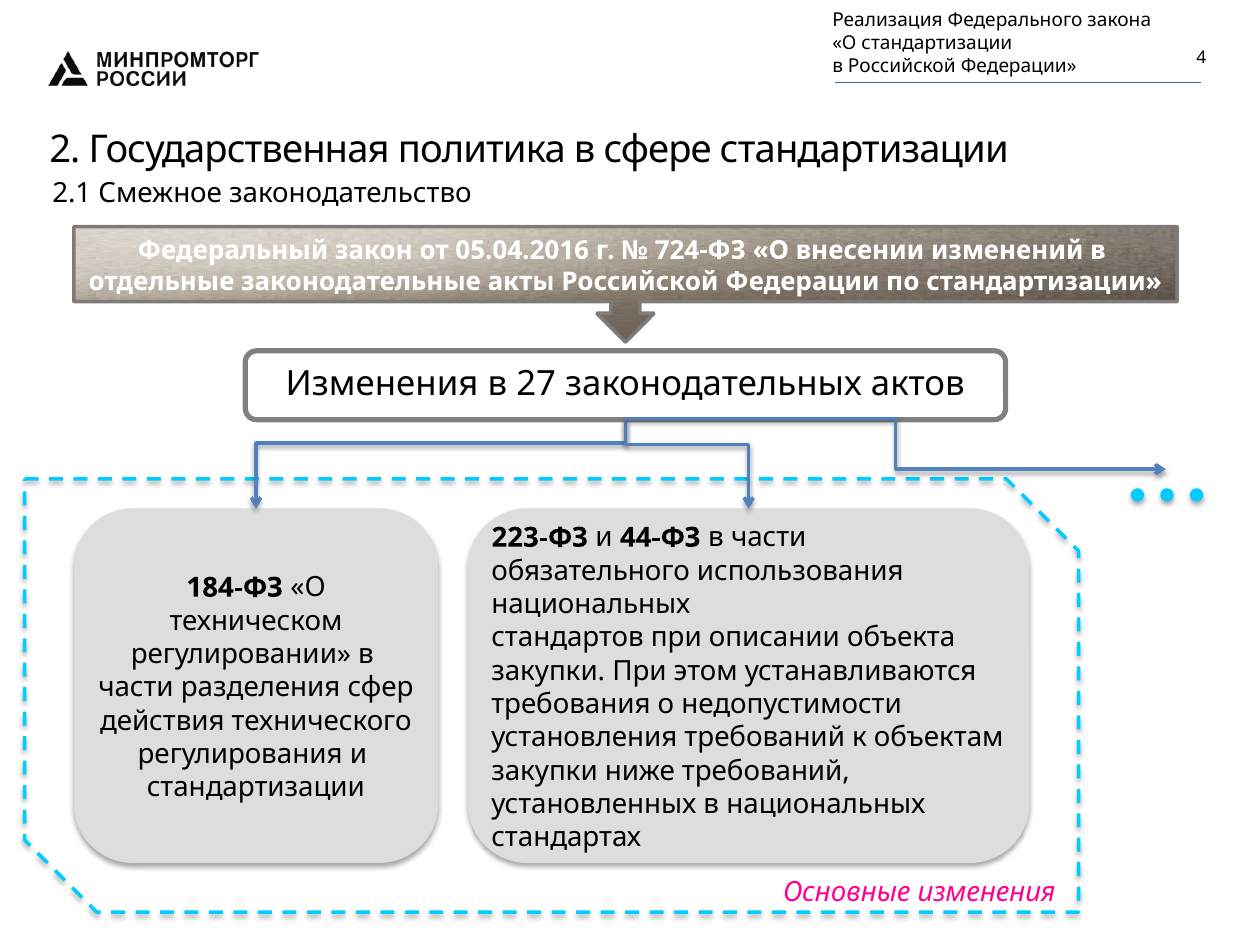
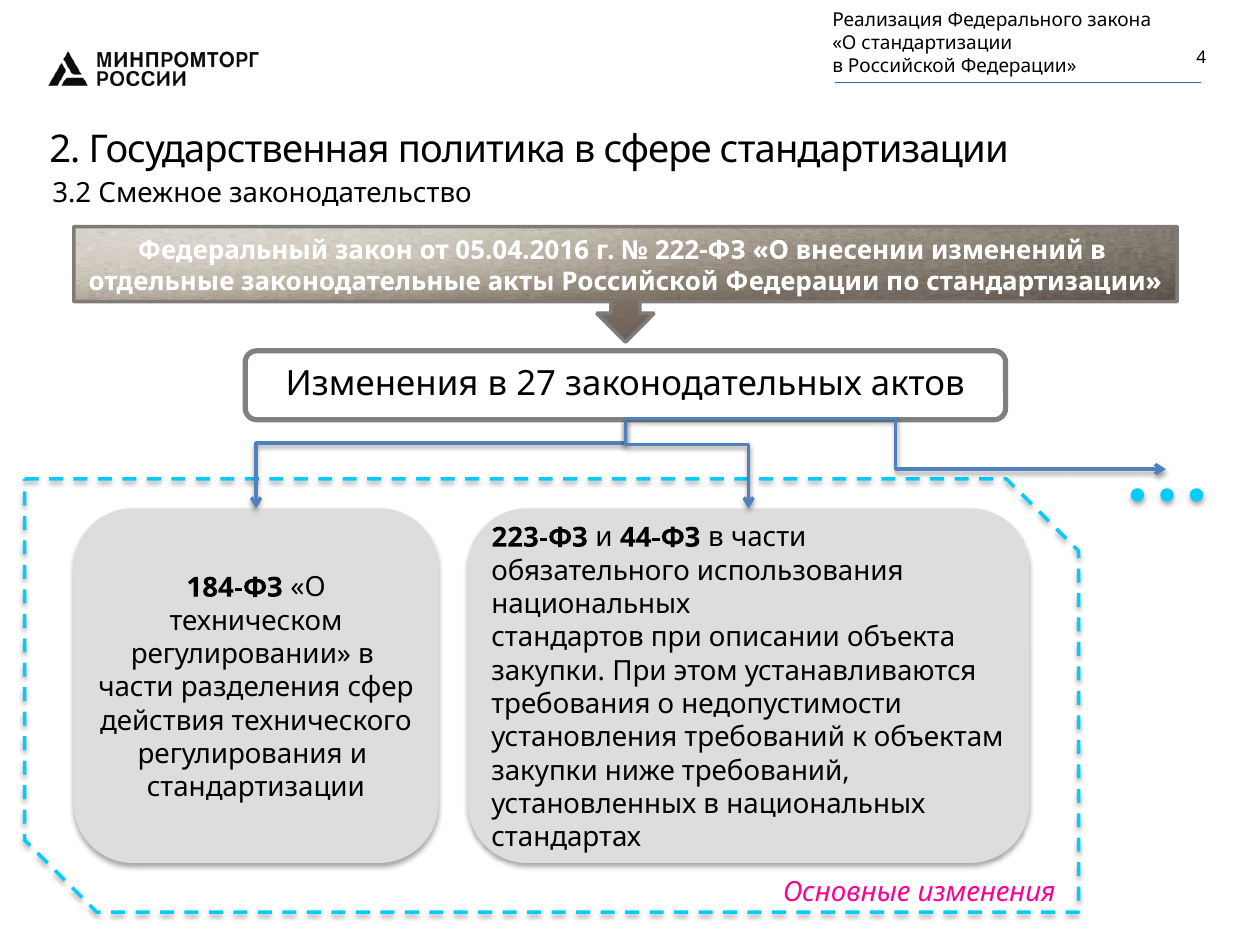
2.1: 2.1 -> 3.2
724-ФЗ: 724-ФЗ -> 222-ФЗ
